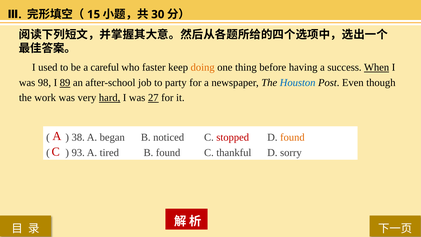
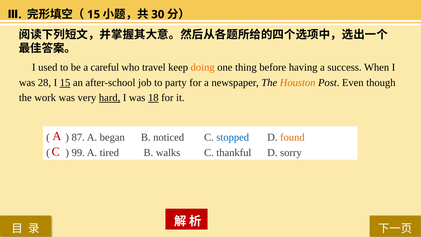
faster: faster -> travel
When underline: present -> none
98: 98 -> 28
I 89: 89 -> 15
Houston colour: blue -> orange
27: 27 -> 18
38: 38 -> 87
stopped colour: red -> blue
93: 93 -> 99
B found: found -> walks
